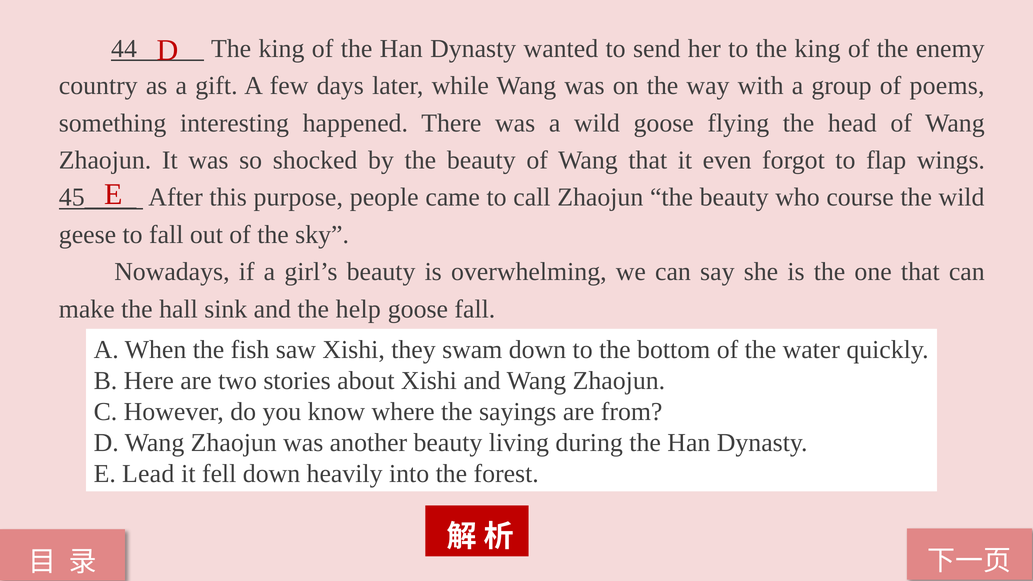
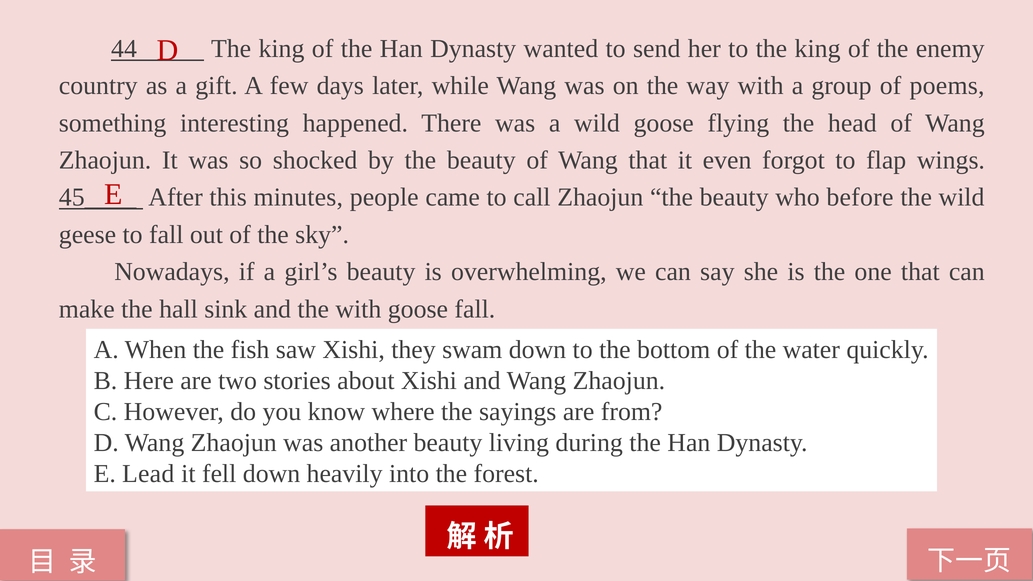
purpose: purpose -> minutes
course: course -> before
the help: help -> with
